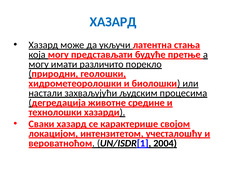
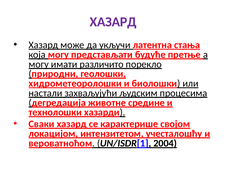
ХАЗАРД at (113, 22) colour: blue -> purple
